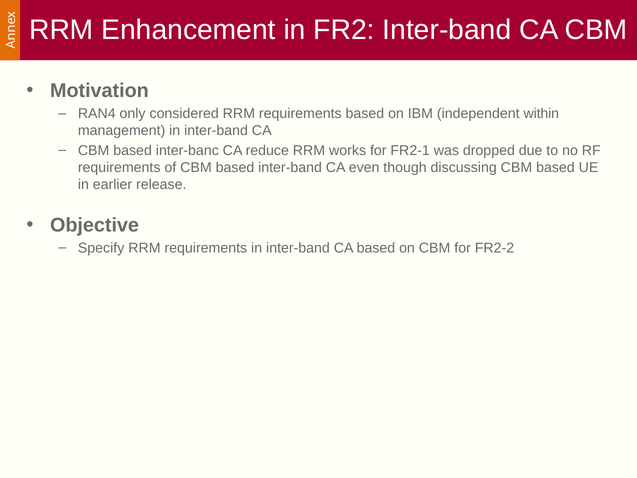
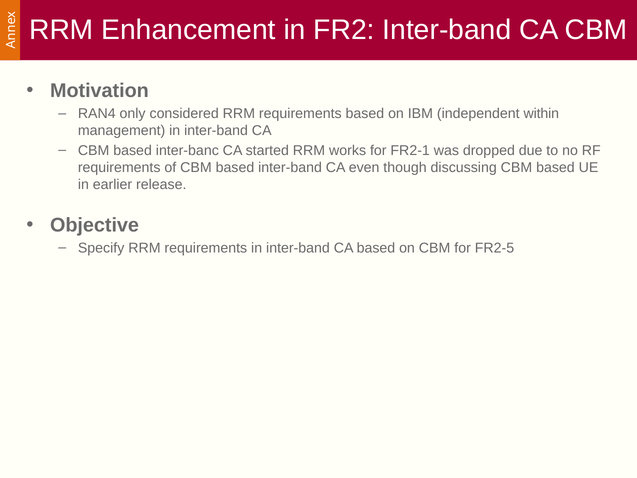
reduce: reduce -> started
FR2-2: FR2-2 -> FR2-5
